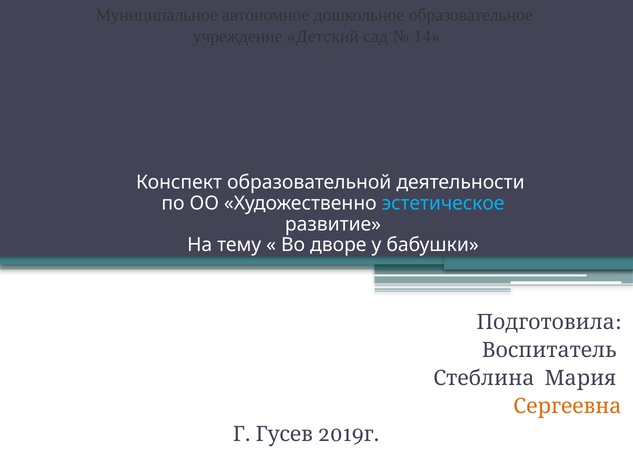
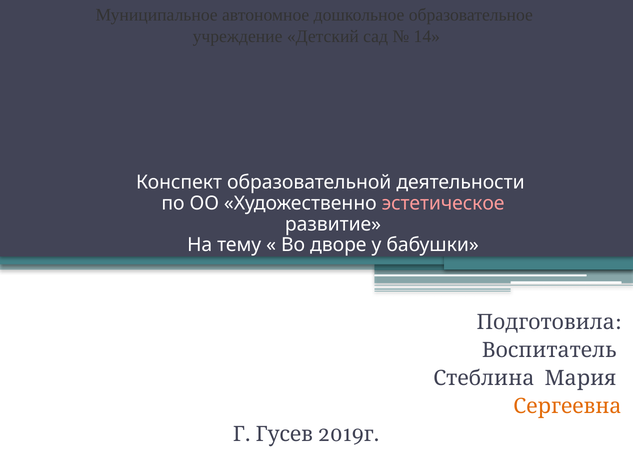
эстетическое colour: light blue -> pink
